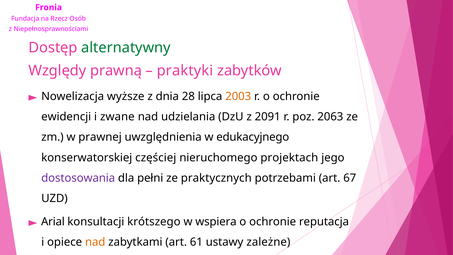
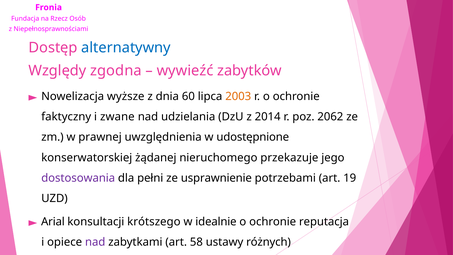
alternatywny colour: green -> blue
prawną: prawną -> zgodna
praktyki: praktyki -> wywieźć
28: 28 -> 60
ewidencji: ewidencji -> faktyczny
2091: 2091 -> 2014
2063: 2063 -> 2062
edukacyjnego: edukacyjnego -> udostępnione
częściej: częściej -> żądanej
projektach: projektach -> przekazuje
praktycznych: praktycznych -> usprawnienie
67: 67 -> 19
wspiera: wspiera -> idealnie
nad at (95, 242) colour: orange -> purple
61: 61 -> 58
zależne: zależne -> różnych
